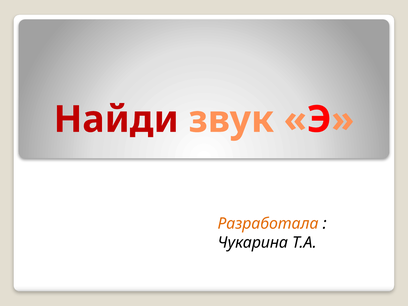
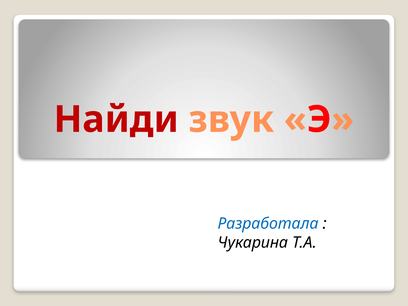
Разработала colour: orange -> blue
